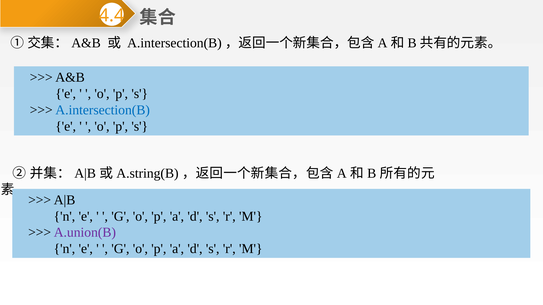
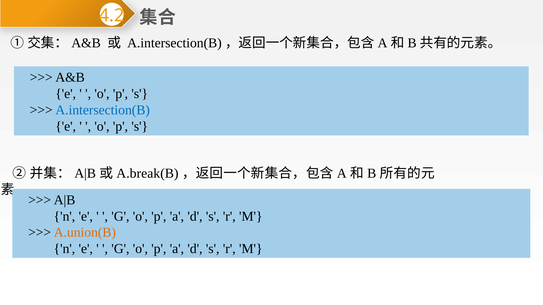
4.4: 4.4 -> 4.2
A.string(B: A.string(B -> A.break(B
A.union(B colour: purple -> orange
